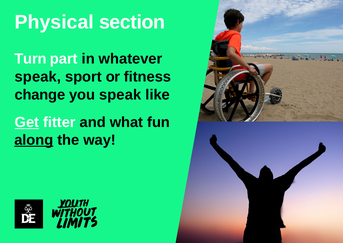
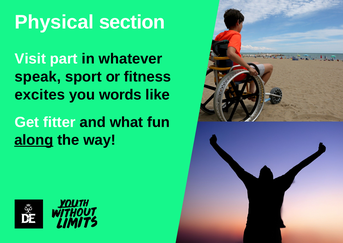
Turn: Turn -> Visit
change: change -> excites
you speak: speak -> words
Get underline: present -> none
